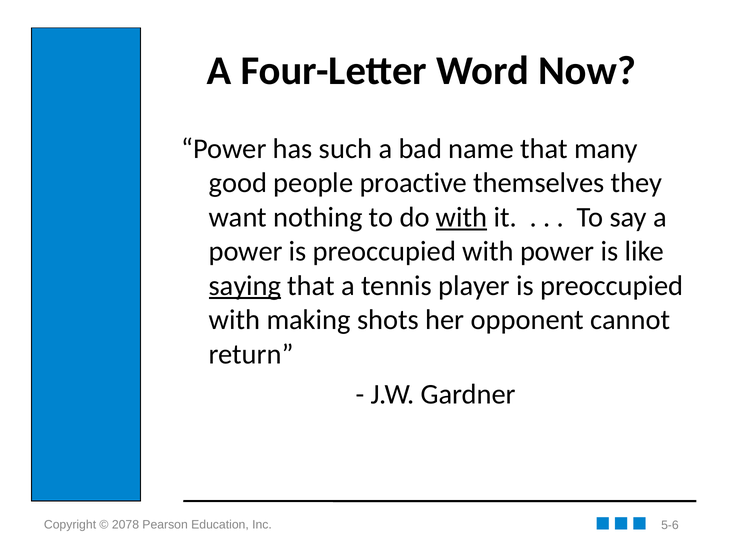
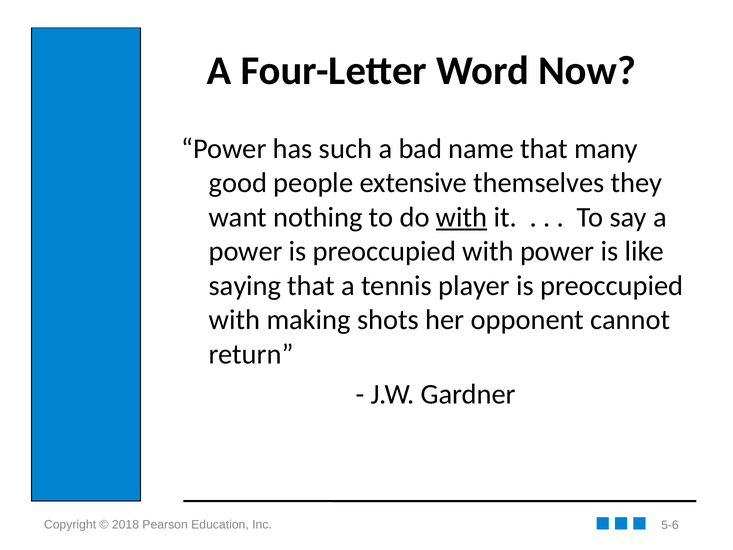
proactive: proactive -> extensive
saying underline: present -> none
2078: 2078 -> 2018
